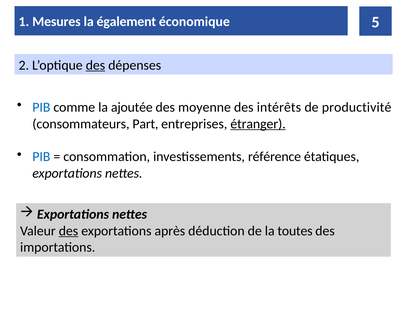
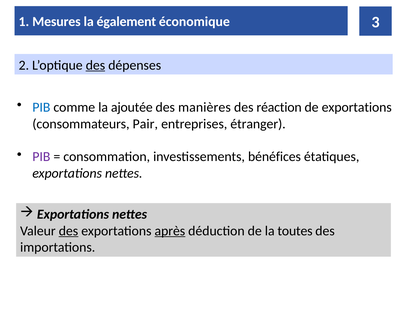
5: 5 -> 3
moyenne: moyenne -> manières
intérêts: intérêts -> réaction
de productivité: productivité -> exportations
Part: Part -> Pair
étranger underline: present -> none
PIB at (41, 157) colour: blue -> purple
référence: référence -> bénéfices
après underline: none -> present
